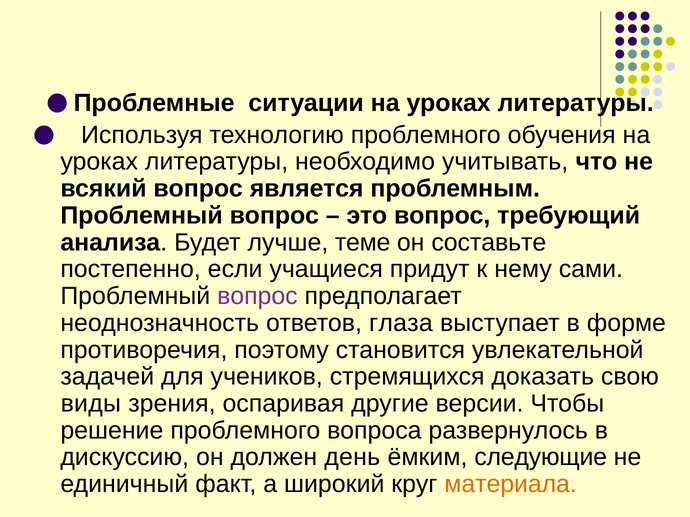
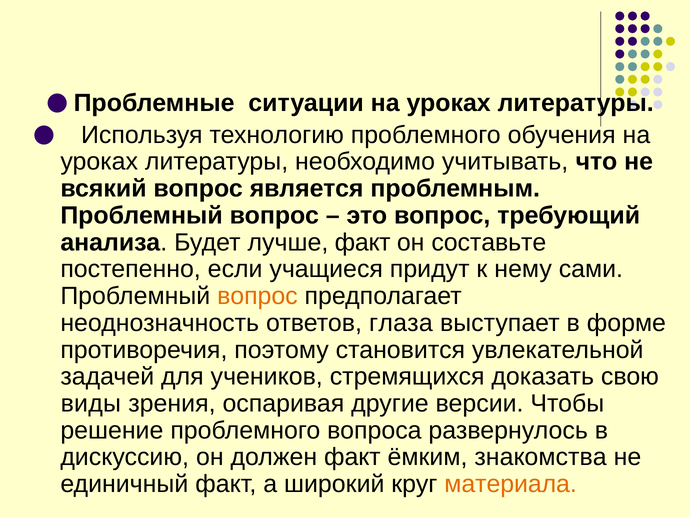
лучше теме: теме -> факт
вопрос at (257, 296) colour: purple -> orange
должен день: день -> факт
следующие: следующие -> знакомства
